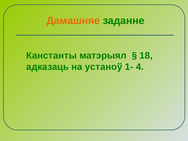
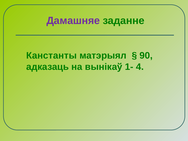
Дамашняе colour: orange -> purple
18: 18 -> 90
устаноў: устаноў -> вынікаў
